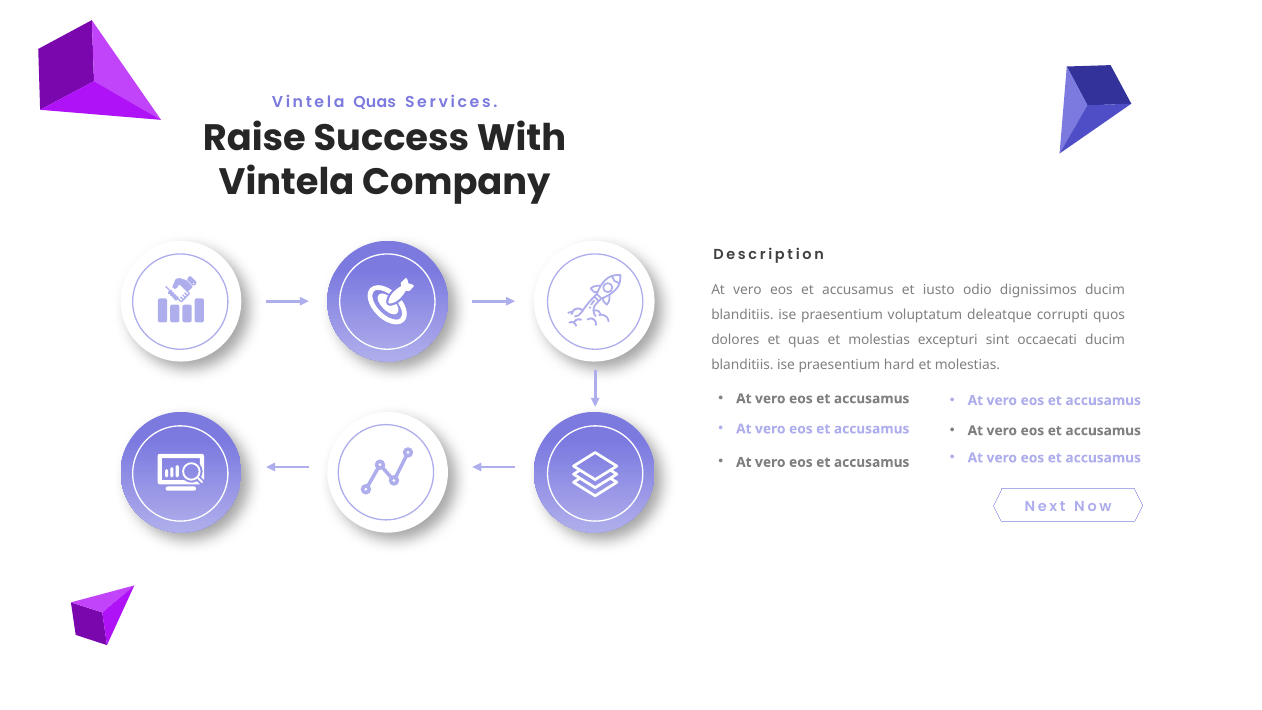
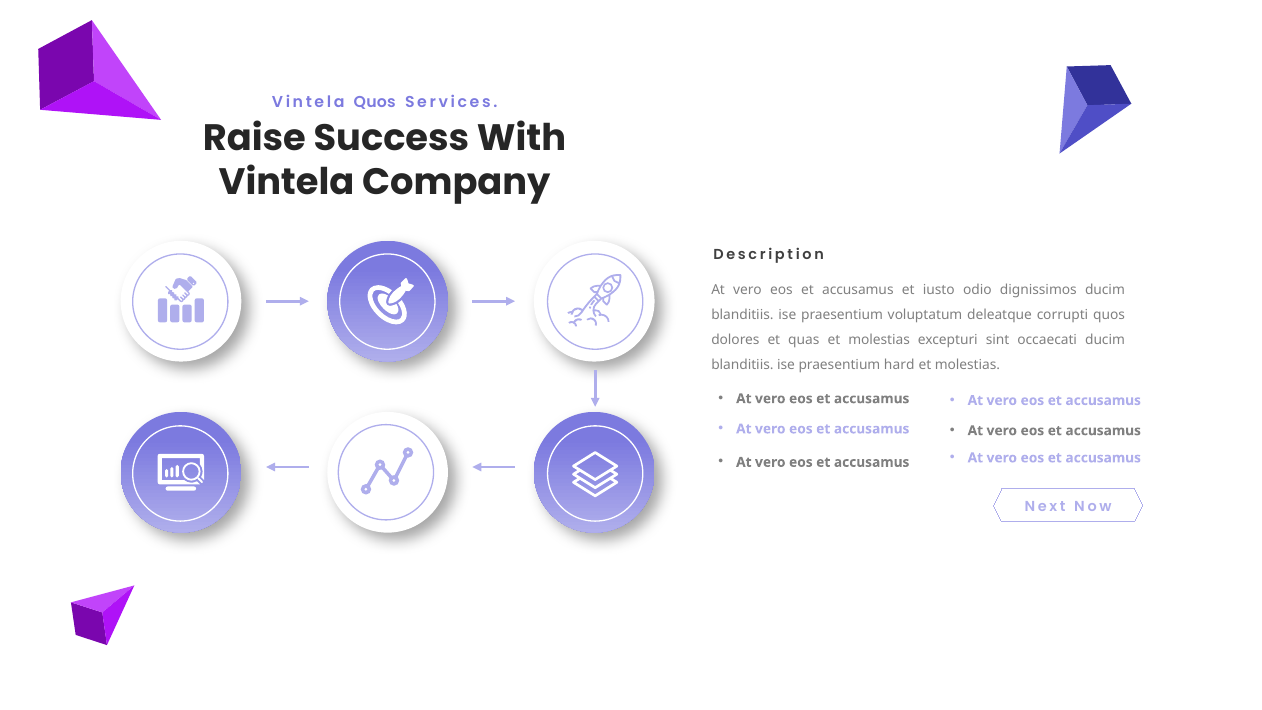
Vintela Quas: Quas -> Quos
